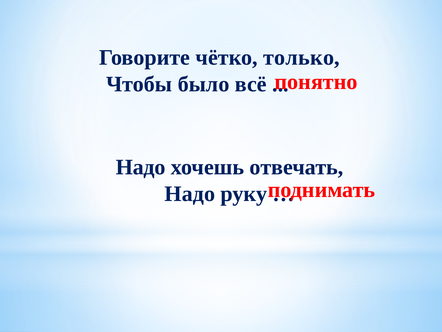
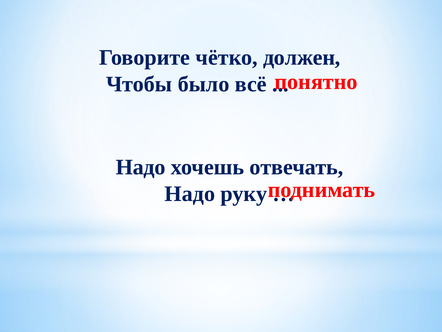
только: только -> должен
